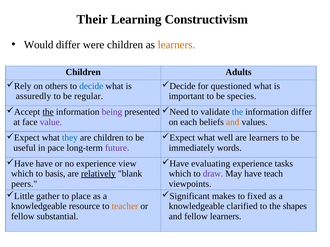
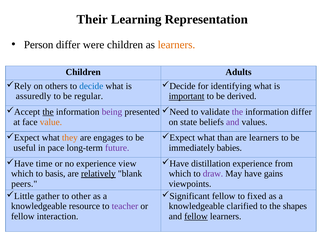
Constructivism: Constructivism -> Representation
Would: Would -> Person
questioned: questioned -> identifying
important underline: none -> present
species: species -> derived
the at (237, 112) colour: blue -> purple
value colour: purple -> orange
each: each -> state
and at (233, 122) colour: orange -> purple
they colour: blue -> orange
are children: children -> engages
well: well -> than
words: words -> babies
have at (44, 164): have -> time
evaluating: evaluating -> distillation
tasks: tasks -> from
teach: teach -> gains
place: place -> other
makes at (224, 196): makes -> fellow
teacher colour: orange -> purple
substantial: substantial -> interaction
fellow at (196, 217) underline: none -> present
